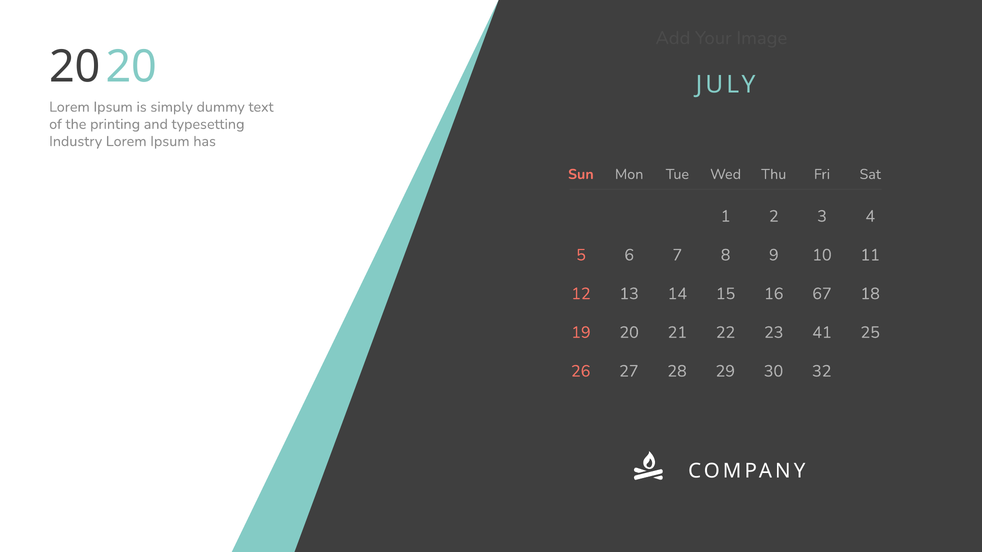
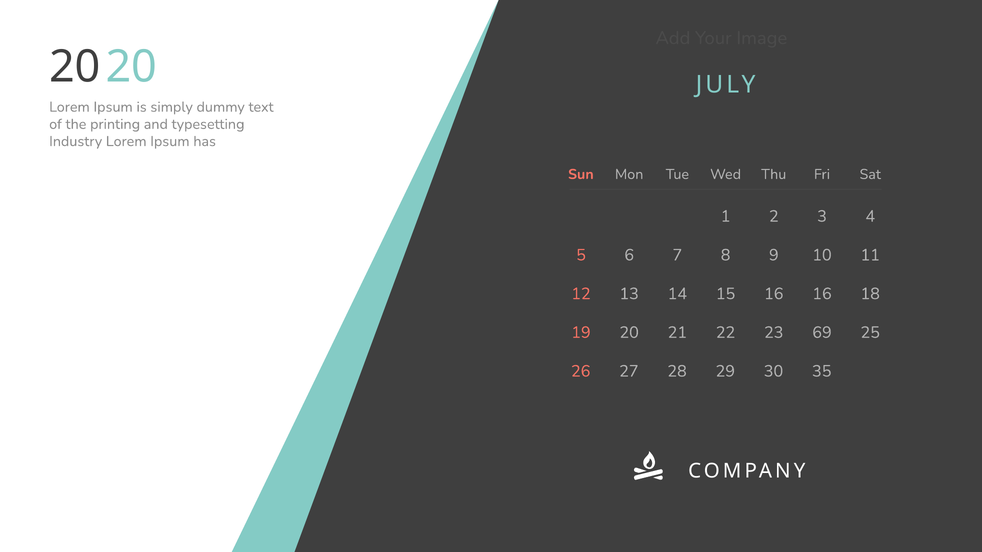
16 67: 67 -> 16
41: 41 -> 69
32: 32 -> 35
